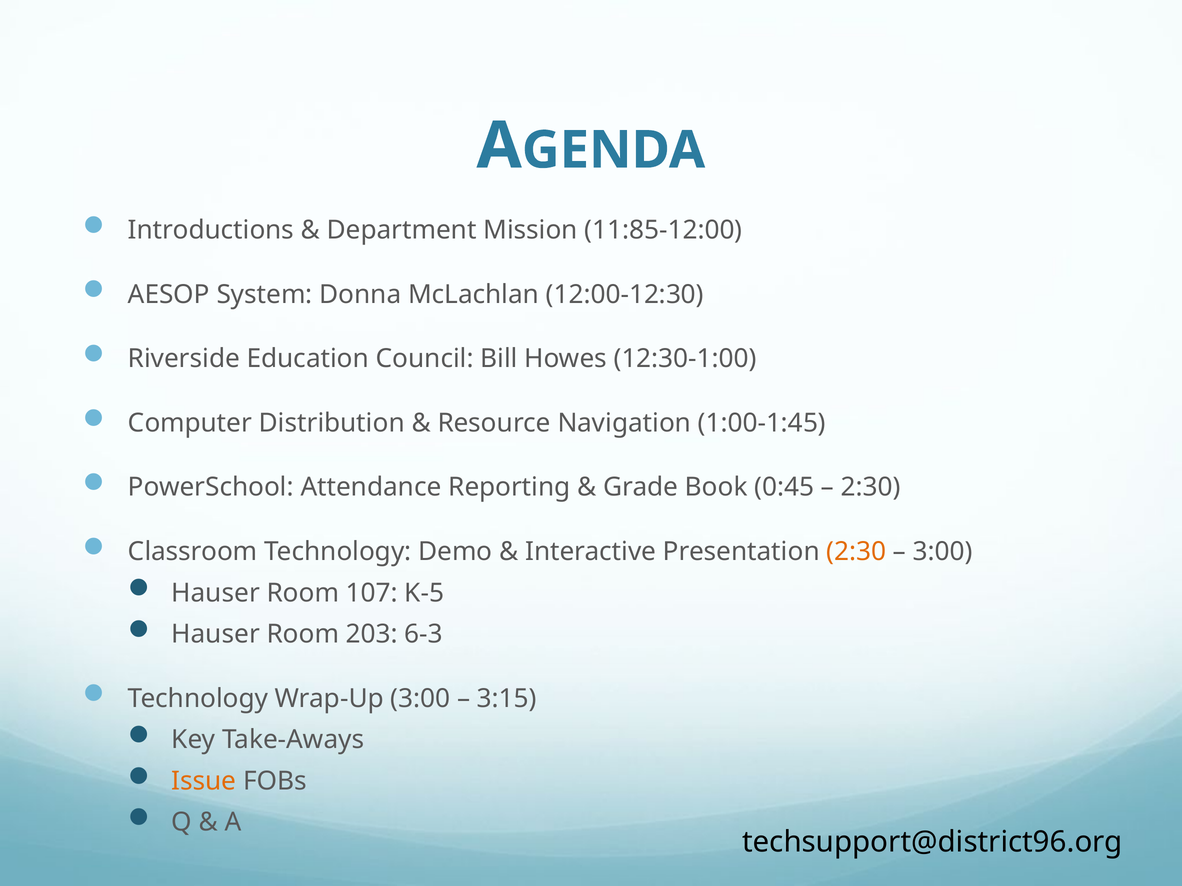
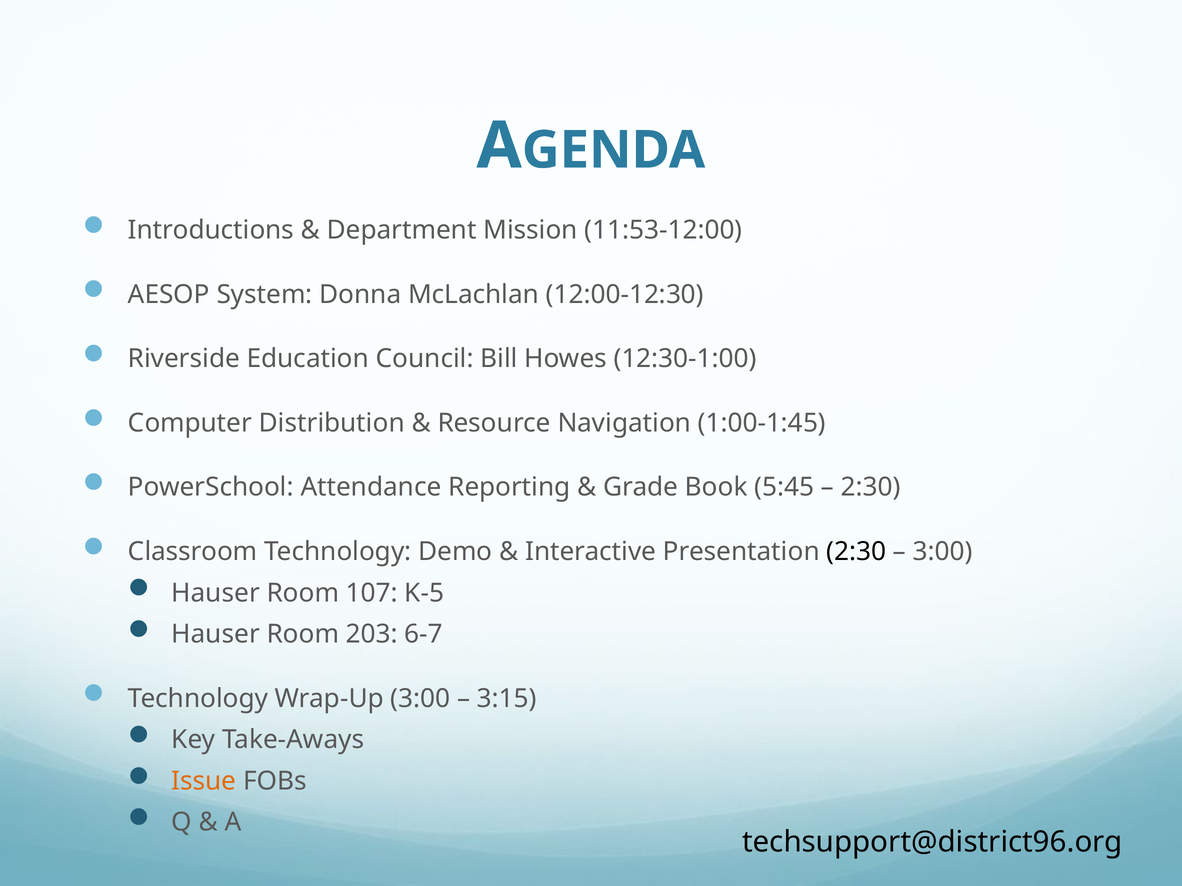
11:85-12:00: 11:85-12:00 -> 11:53-12:00
0:45: 0:45 -> 5:45
2:30 at (856, 552) colour: orange -> black
6-3: 6-3 -> 6-7
